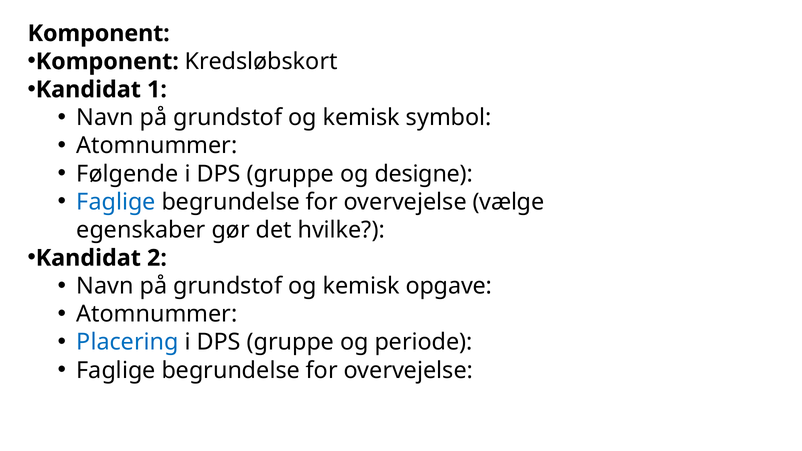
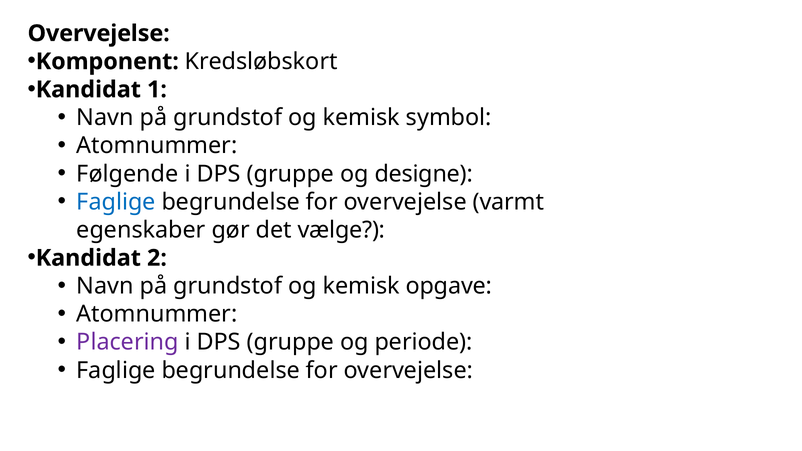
Komponent at (99, 33): Komponent -> Overvejelse
vælge: vælge -> varmt
hvilke: hvilke -> vælge
Placering colour: blue -> purple
